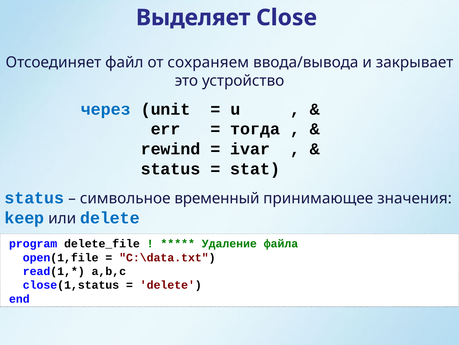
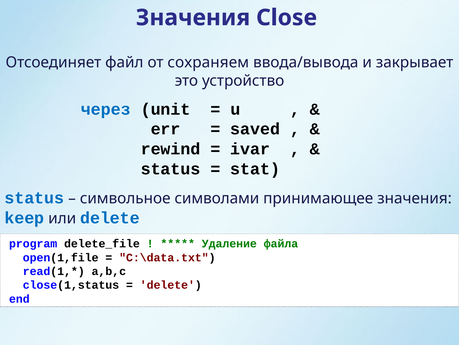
Выделяет at (193, 18): Выделяет -> Значения
тогда: тогда -> saved
временный: временный -> символами
